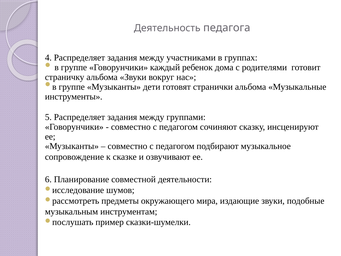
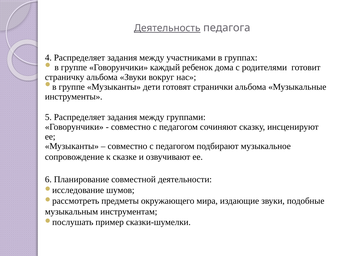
Деятельность underline: none -> present
